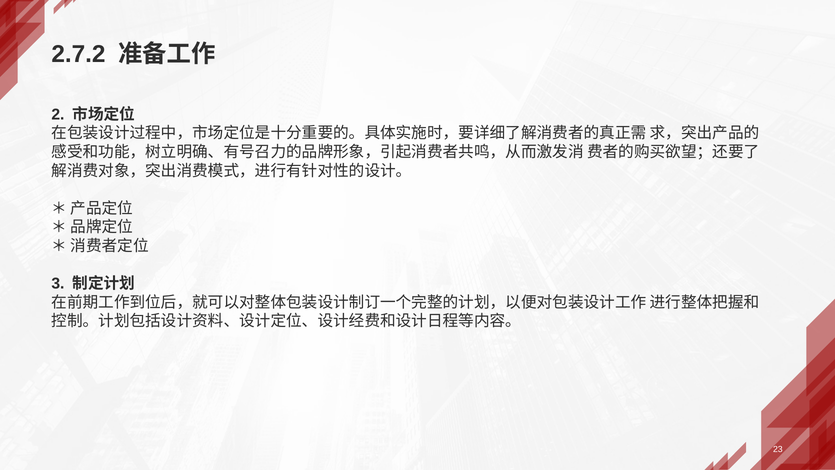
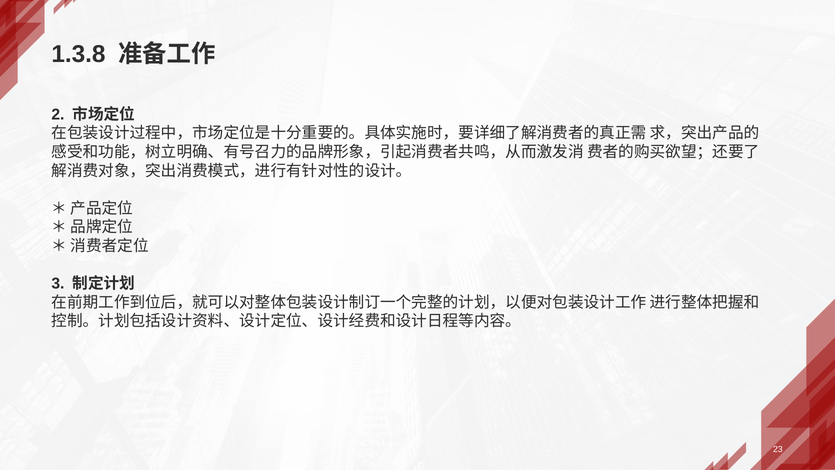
2.7.2: 2.7.2 -> 1.3.8
